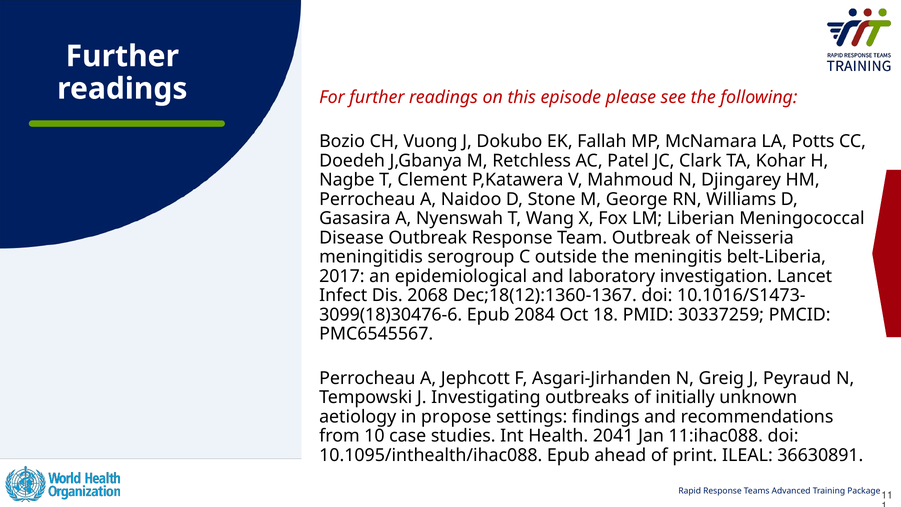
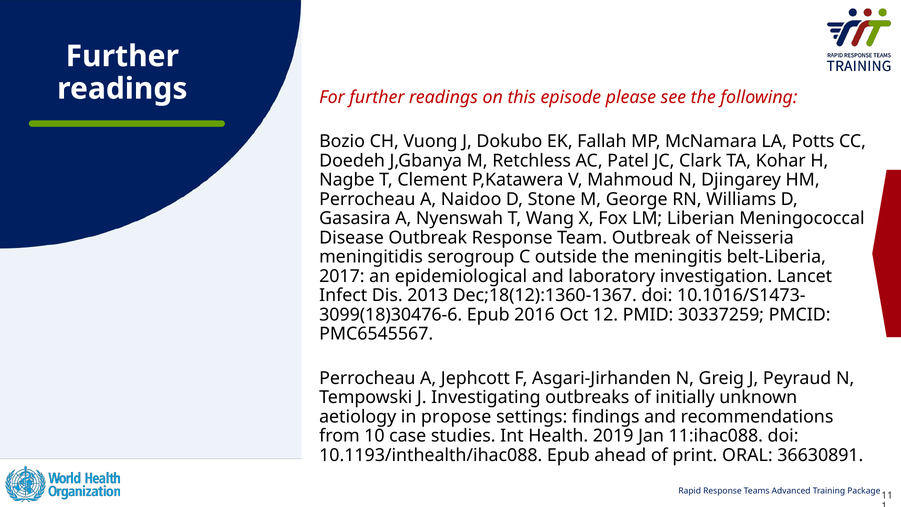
2068: 2068 -> 2013
2084: 2084 -> 2016
18: 18 -> 12
2041: 2041 -> 2019
10.1095/inthealth/ihac088: 10.1095/inthealth/ihac088 -> 10.1193/inthealth/ihac088
ILEAL: ILEAL -> ORAL
